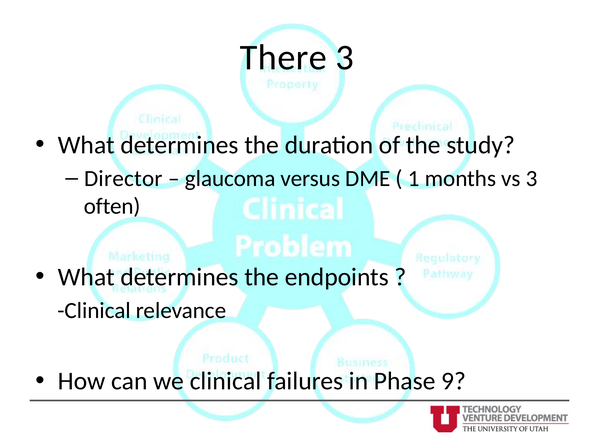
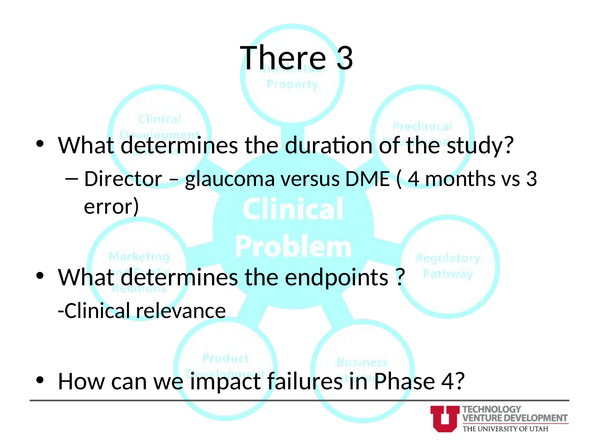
1 at (414, 179): 1 -> 4
often: often -> error
we clinical: clinical -> impact
Phase 9: 9 -> 4
